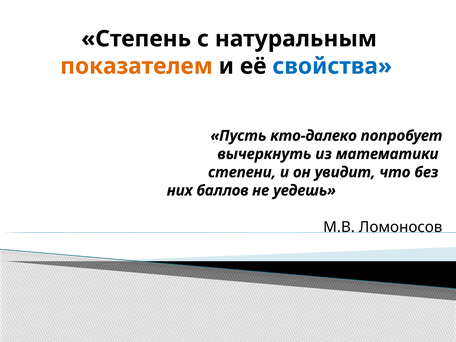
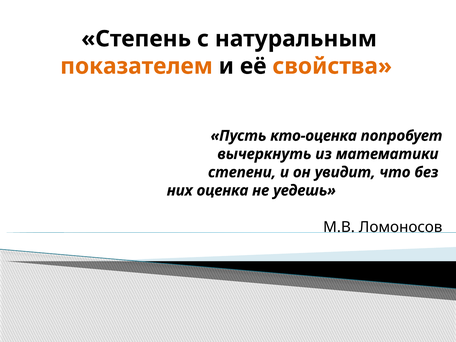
свойства colour: blue -> orange
кто-далеко: кто-далеко -> кто-оценка
баллов: баллов -> оценка
